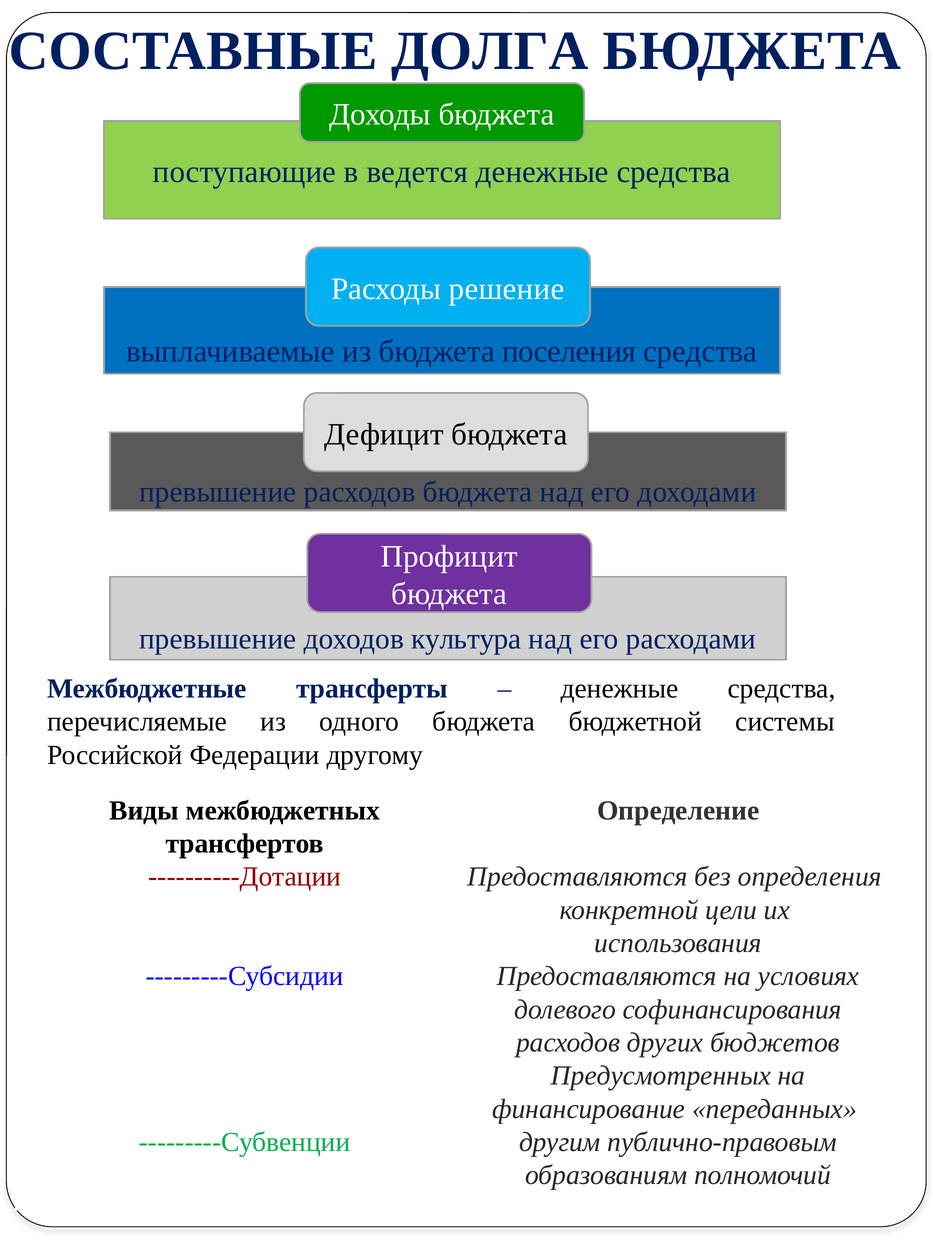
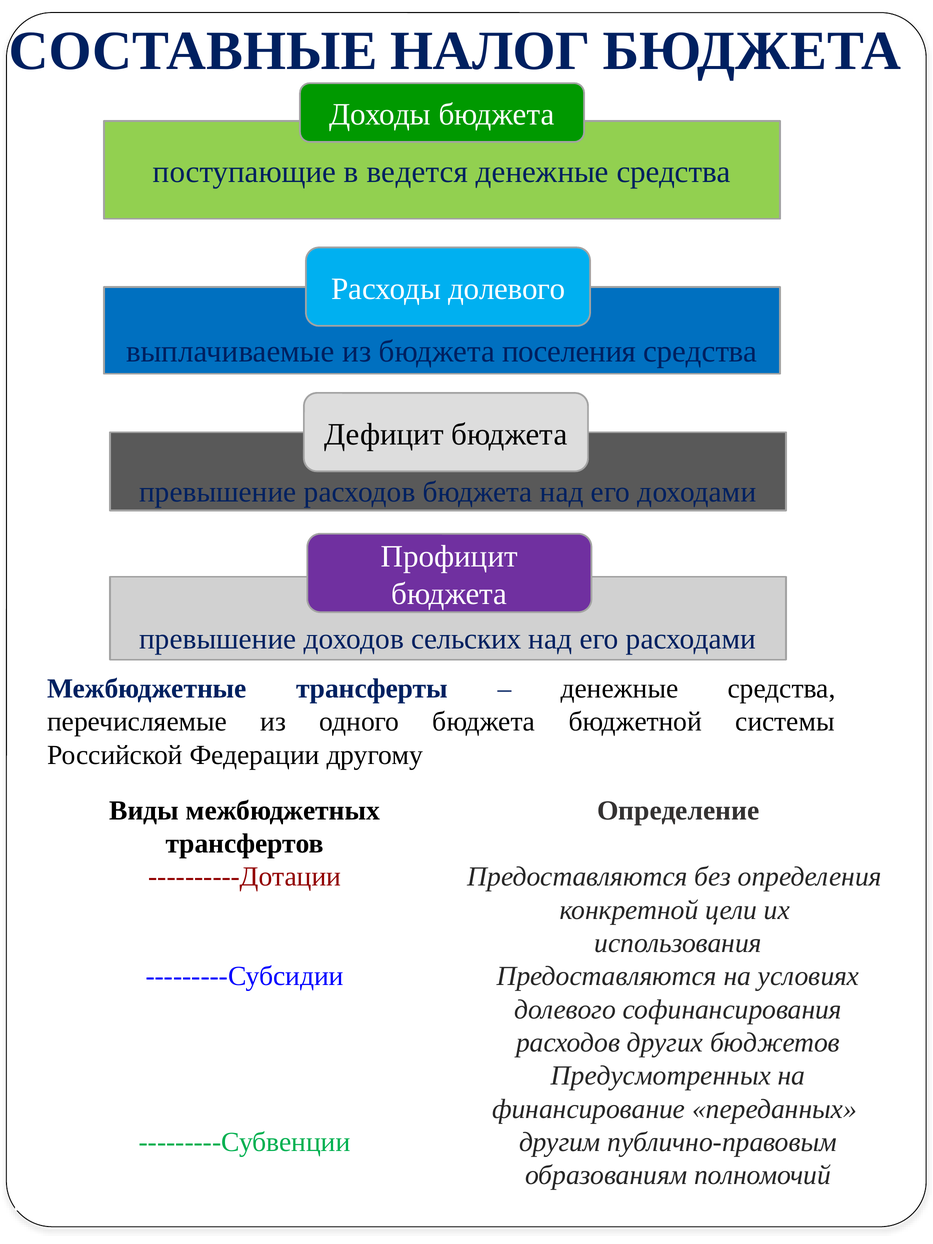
ДОЛГА: ДОЛГА -> НАЛОГ
Расходы решение: решение -> долевого
культура: культура -> сельских
